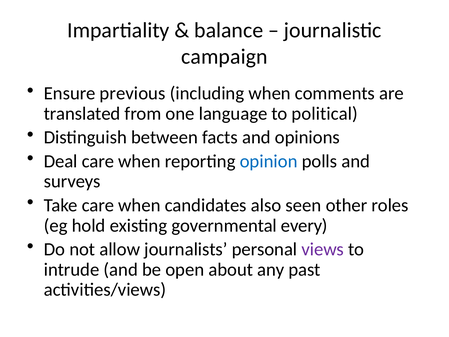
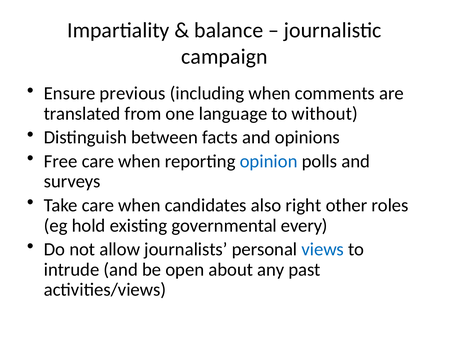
political: political -> without
Deal: Deal -> Free
seen: seen -> right
views colour: purple -> blue
